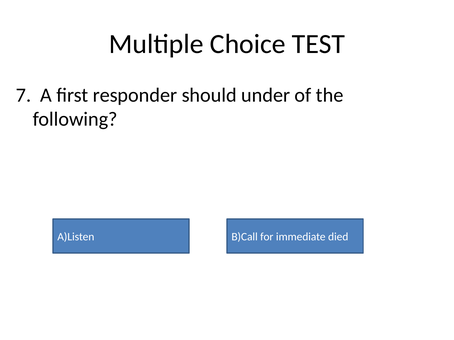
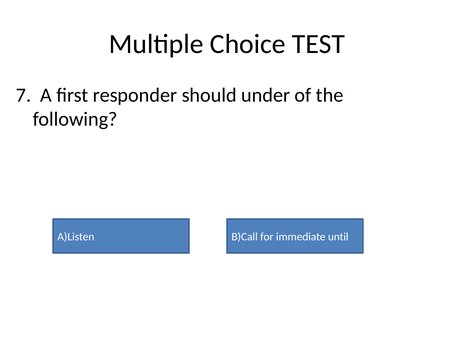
died: died -> until
